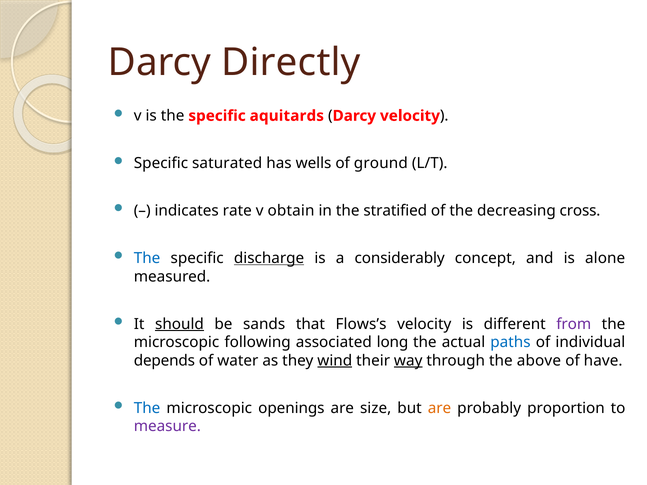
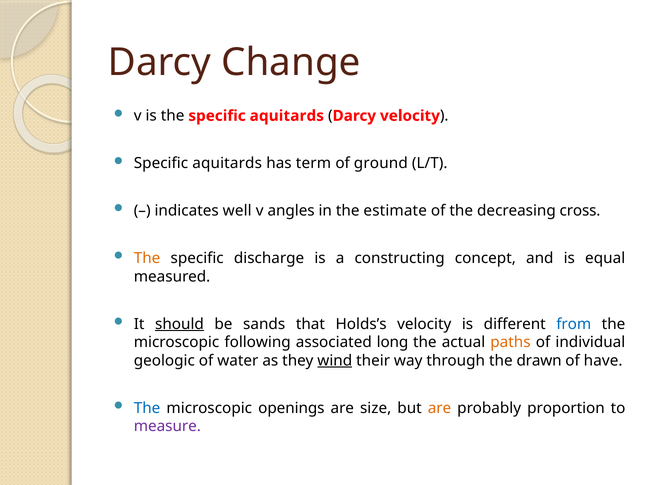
Directly: Directly -> Change
saturated at (227, 163): saturated -> aquitards
wells: wells -> term
rate: rate -> well
obtain: obtain -> angles
stratified: stratified -> estimate
The at (147, 258) colour: blue -> orange
discharge underline: present -> none
considerably: considerably -> constructing
alone: alone -> equal
Flows’s: Flows’s -> Holds’s
from colour: purple -> blue
paths colour: blue -> orange
depends: depends -> geologic
way underline: present -> none
above: above -> drawn
